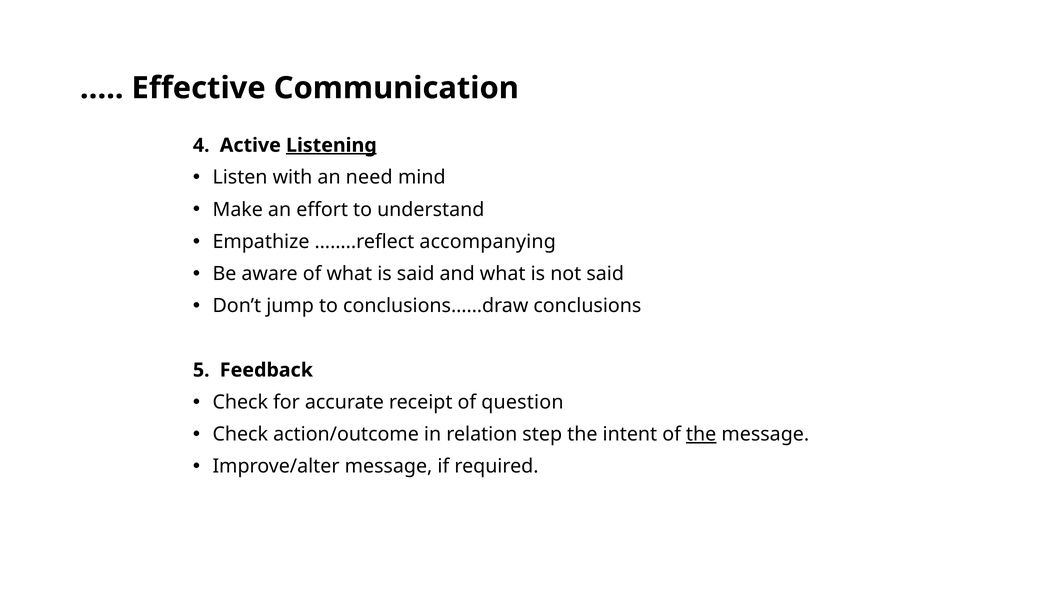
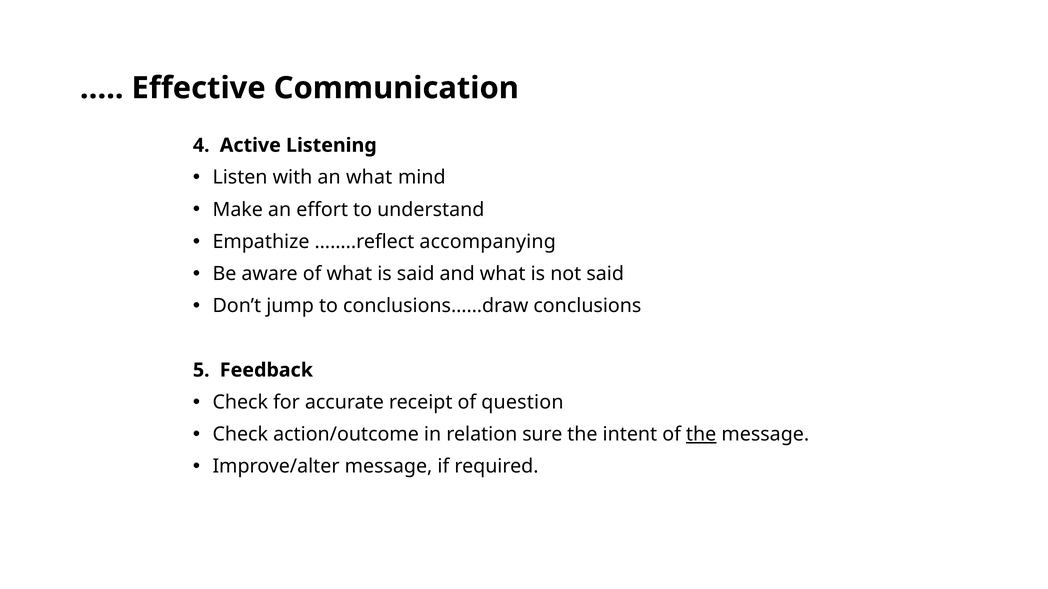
Listening underline: present -> none
an need: need -> what
step: step -> sure
